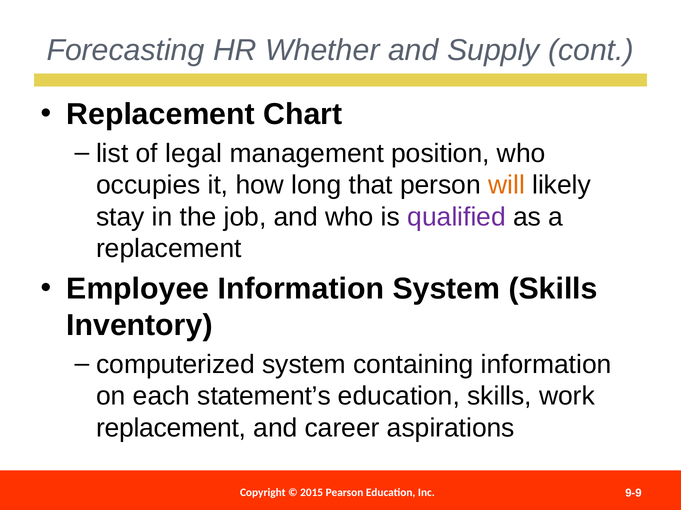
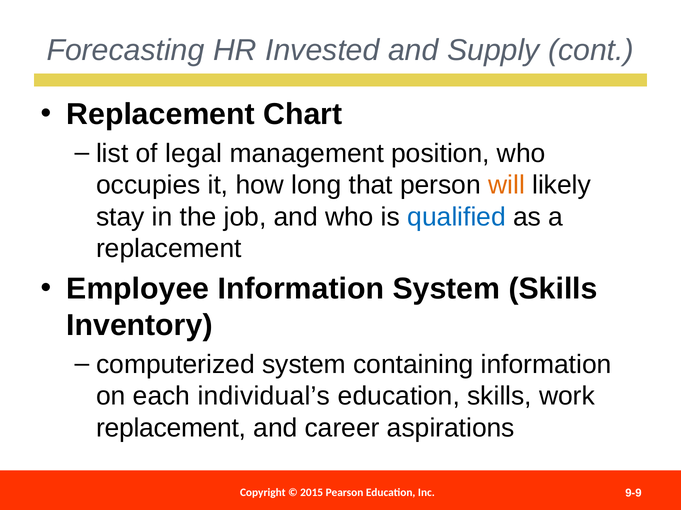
Whether: Whether -> Invested
qualified colour: purple -> blue
statement’s: statement’s -> individual’s
